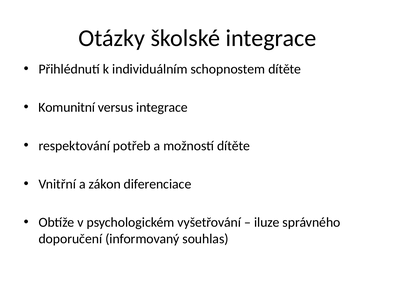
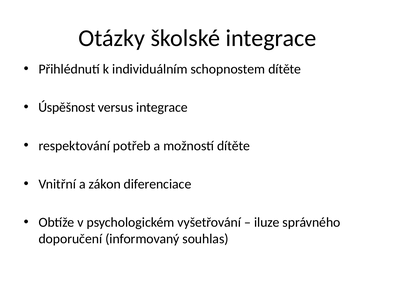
Komunitní: Komunitní -> Úspěšnost
